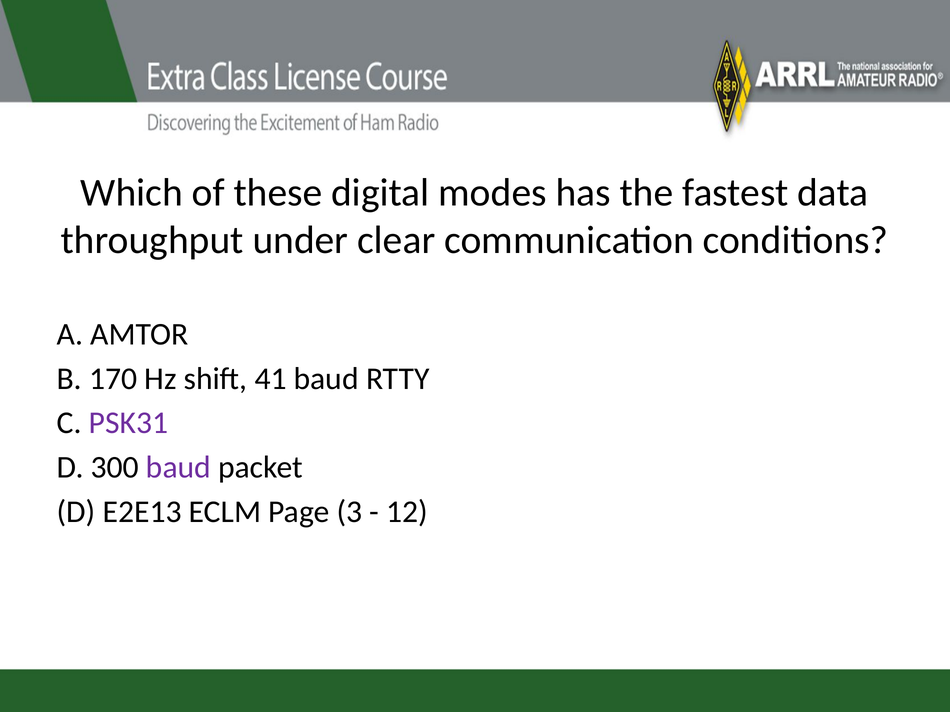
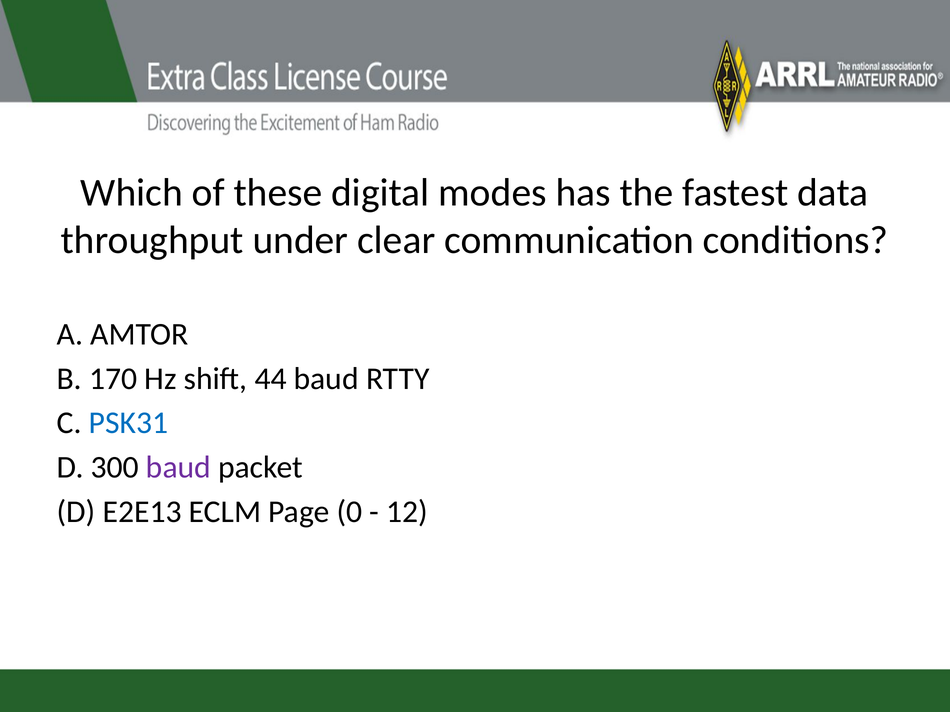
41: 41 -> 44
PSK31 colour: purple -> blue
3: 3 -> 0
